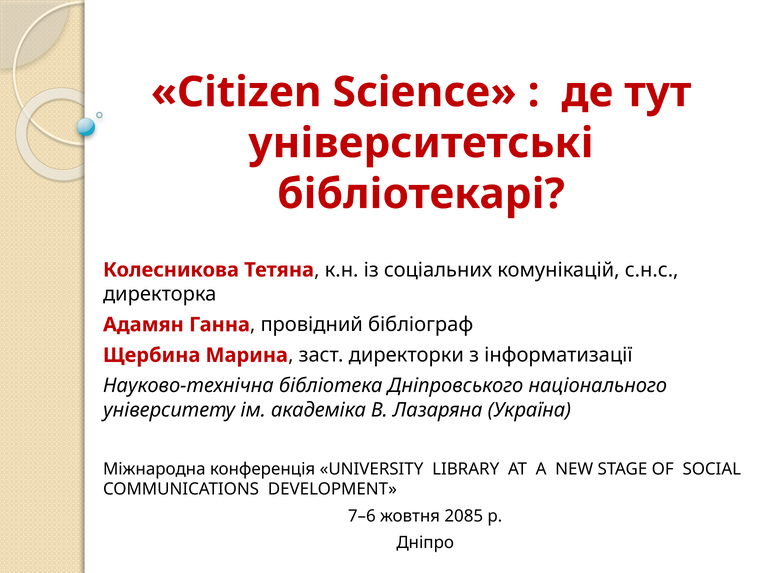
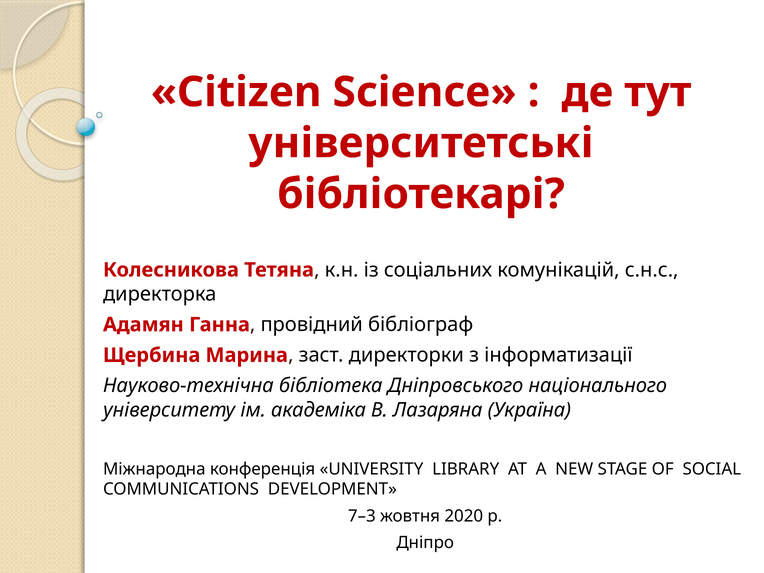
7–6: 7–6 -> 7–3
2085: 2085 -> 2020
